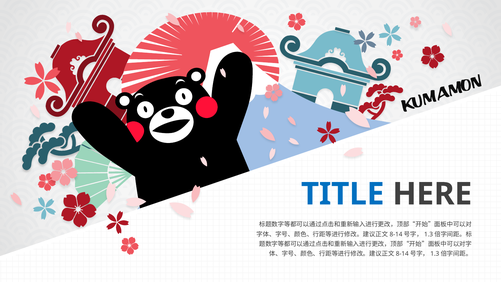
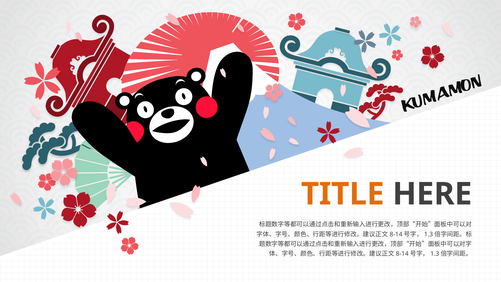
TITLE colour: blue -> orange
